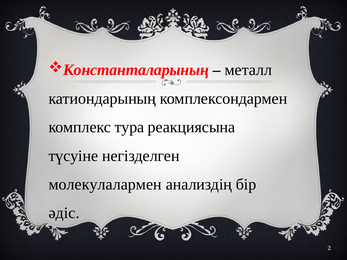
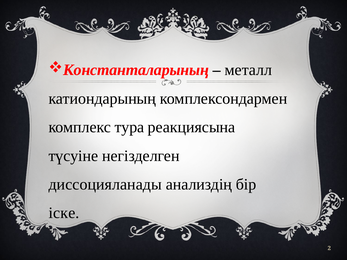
молекулалармен: молекулалармен -> диссоцияланады
әдіс: әдіс -> іске
